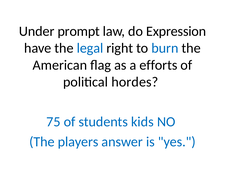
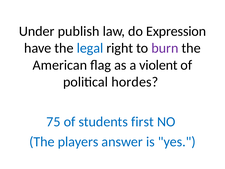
prompt: prompt -> publish
burn colour: blue -> purple
efforts: efforts -> violent
kids: kids -> first
